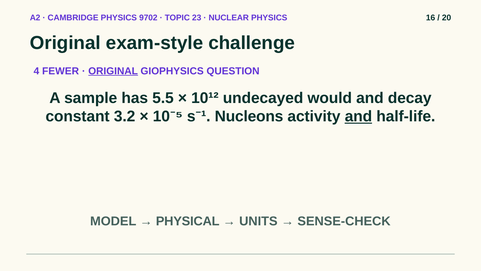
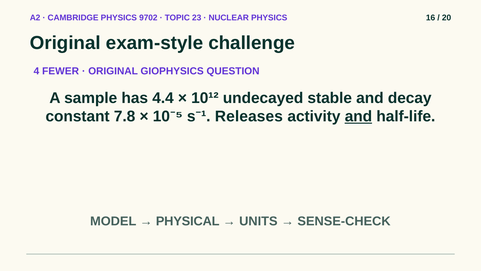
ORIGINAL at (113, 71) underline: present -> none
5.5: 5.5 -> 4.4
would: would -> stable
3.2: 3.2 -> 7.8
Nucleons: Nucleons -> Releases
